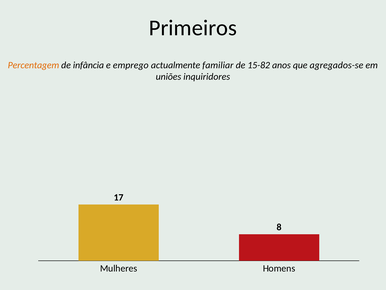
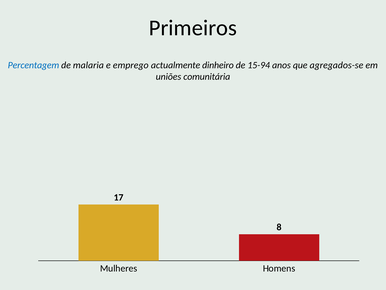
Percentagem colour: orange -> blue
infância: infância -> malaria
familiar: familiar -> dinheiro
15-82: 15-82 -> 15-94
inquiridores: inquiridores -> comunitária
